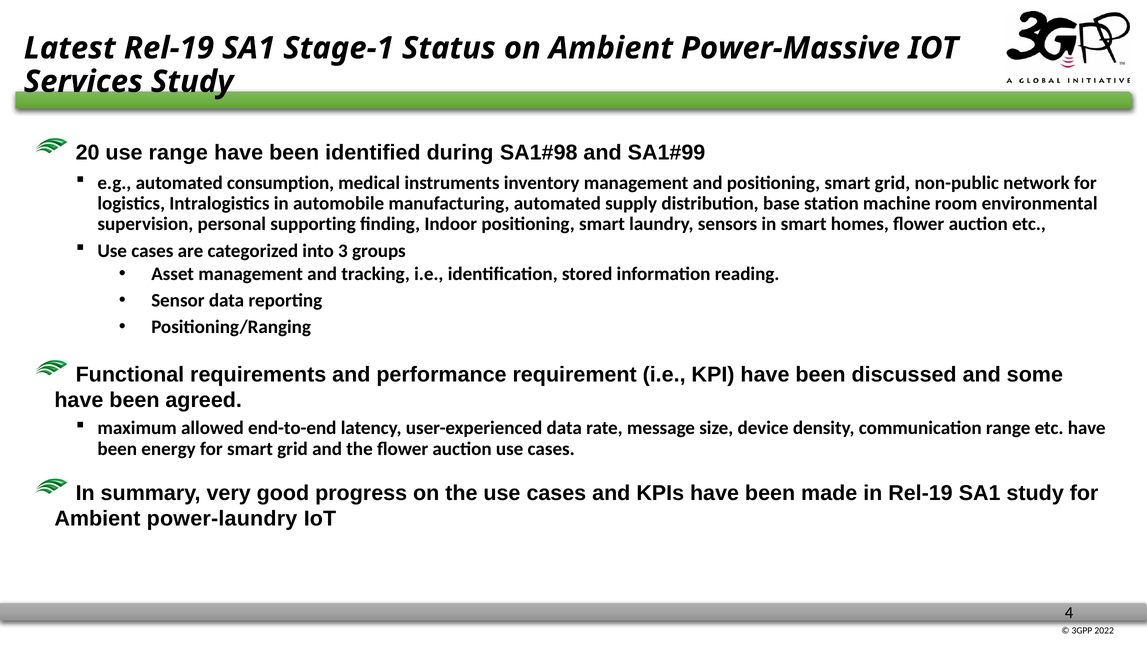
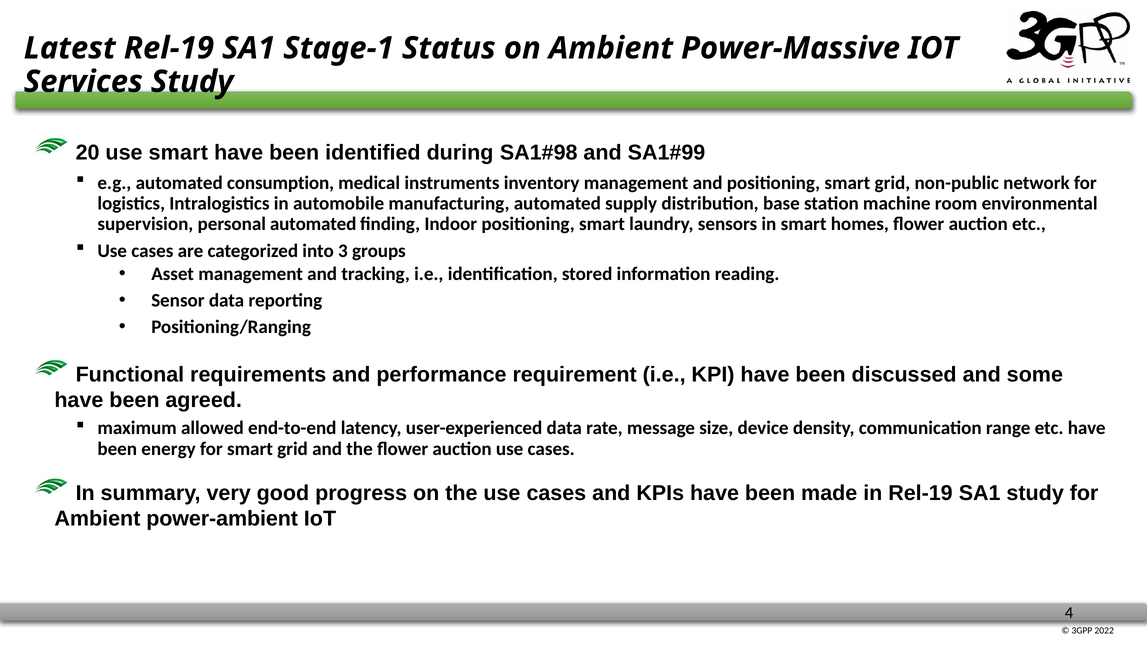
use range: range -> smart
personal supporting: supporting -> automated
power-laundry: power-laundry -> power-ambient
